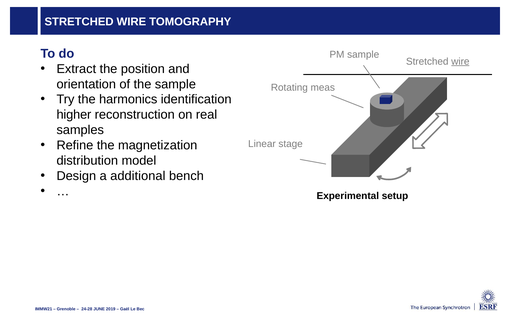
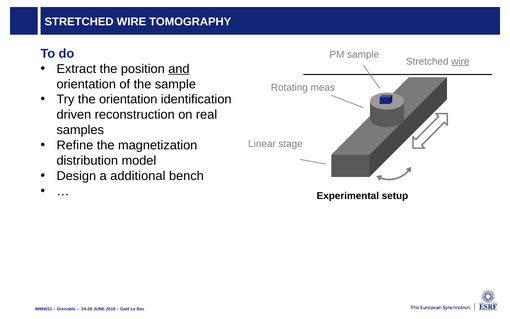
and underline: none -> present
the harmonics: harmonics -> orientation
higher: higher -> driven
